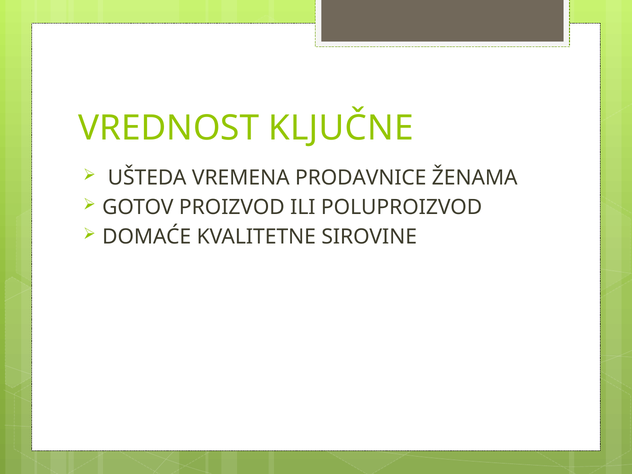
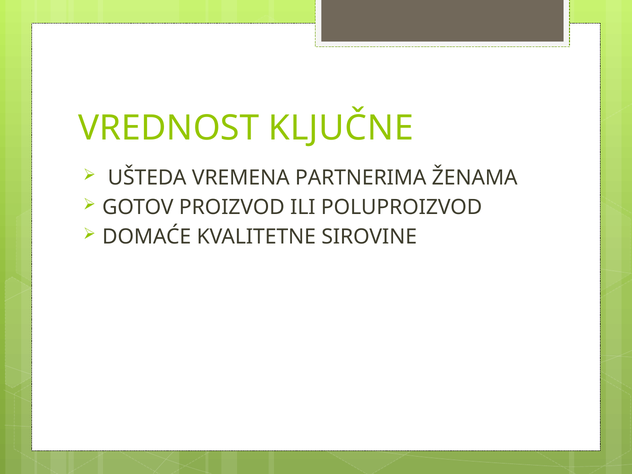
PRODAVNICE: PRODAVNICE -> PARTNERIMA
